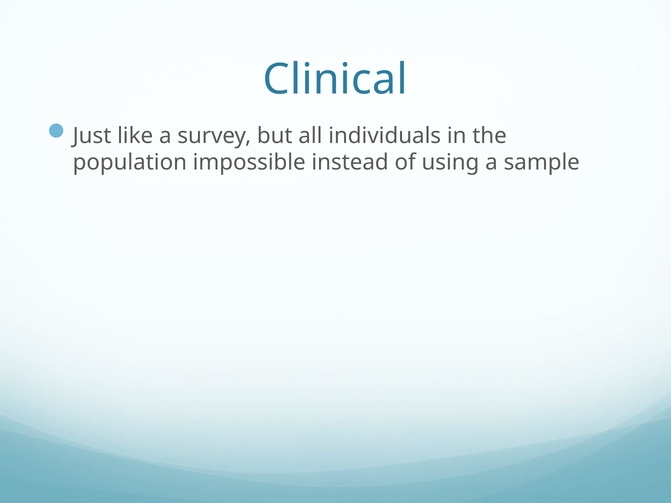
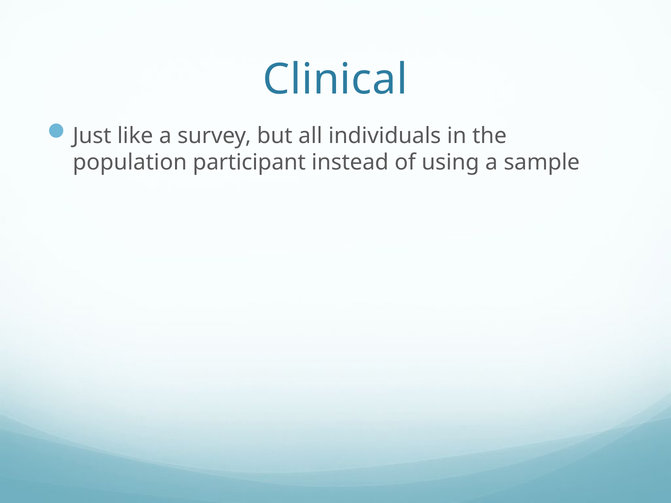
impossible: impossible -> participant
